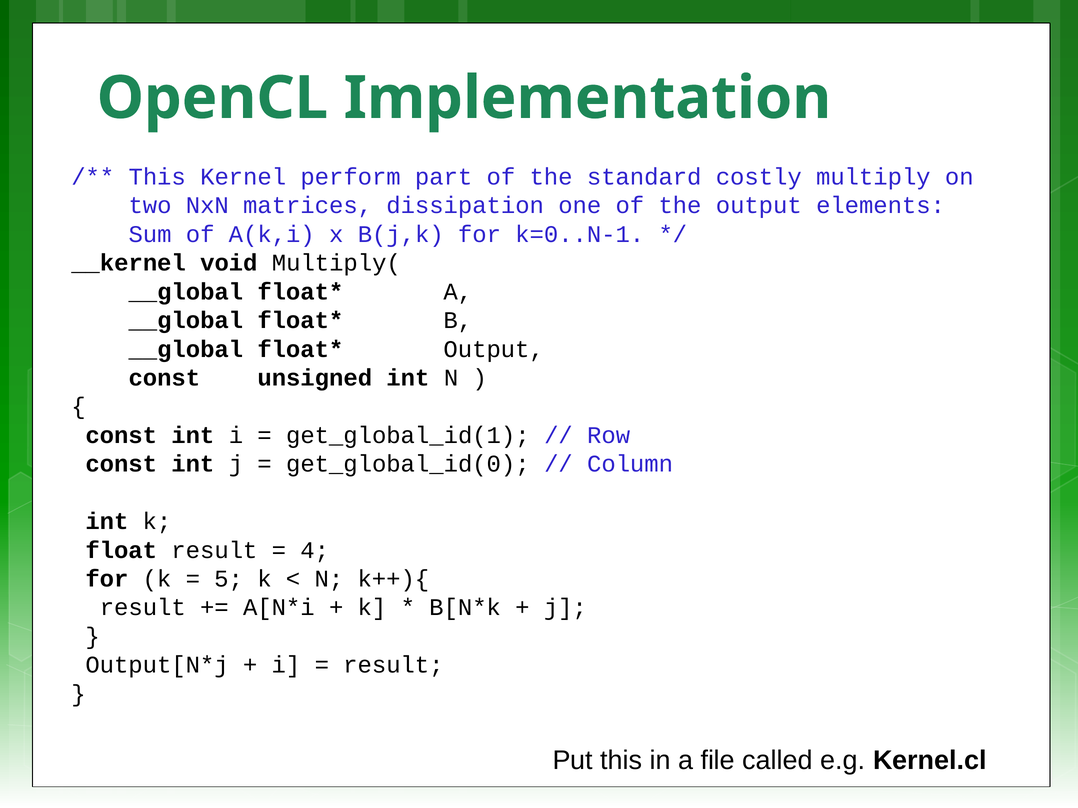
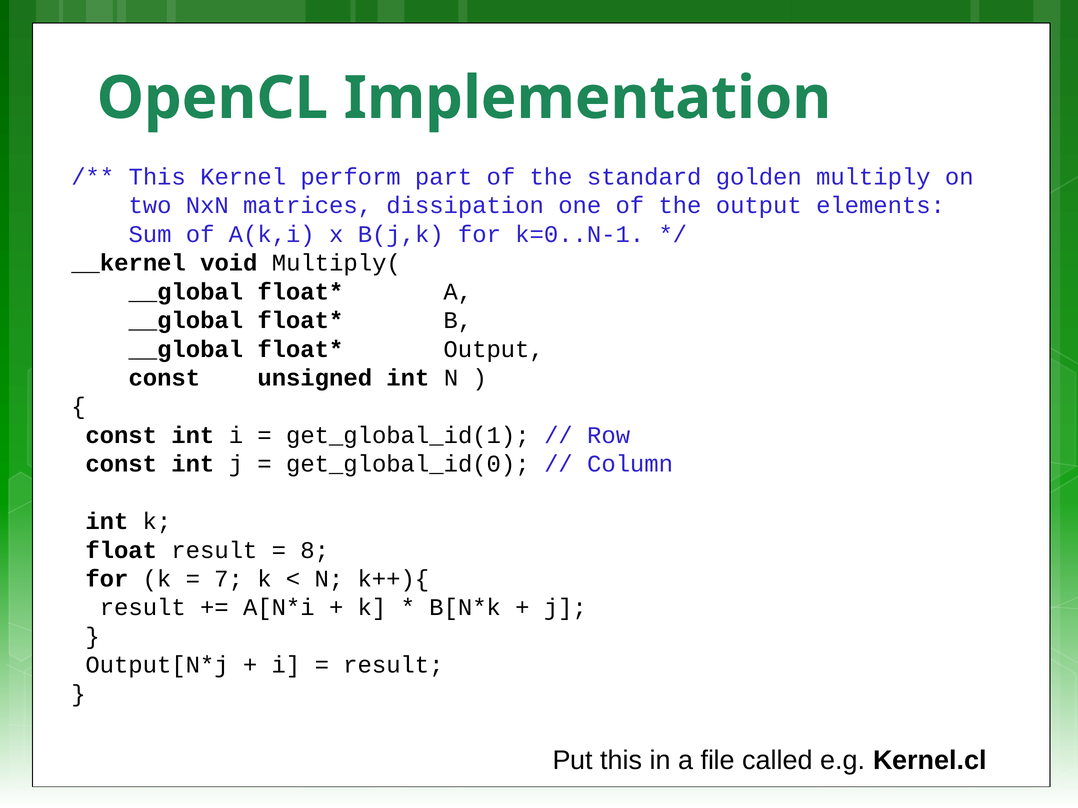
costly: costly -> golden
4: 4 -> 8
5: 5 -> 7
